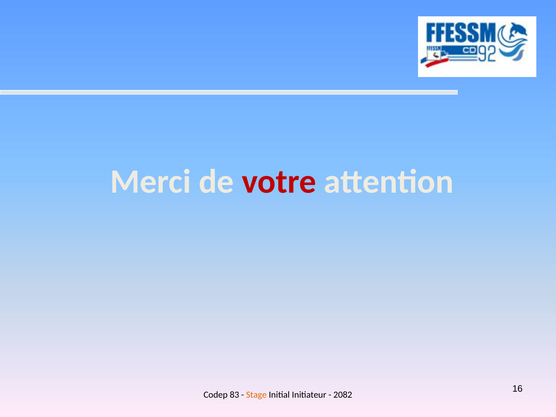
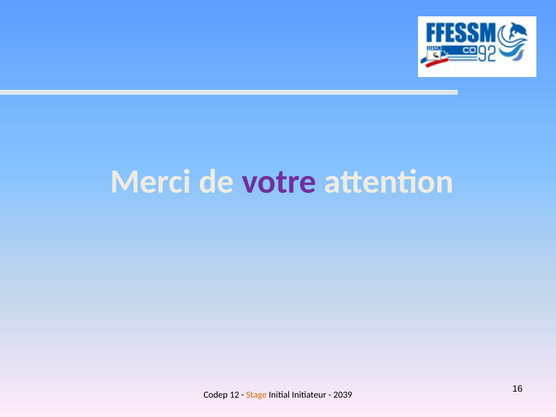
votre colour: red -> purple
83: 83 -> 12
2082: 2082 -> 2039
